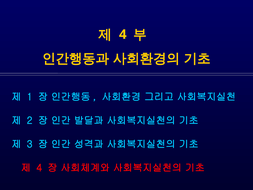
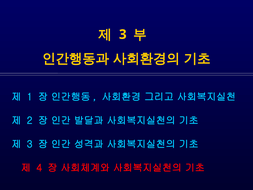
4 at (123, 34): 4 -> 3
